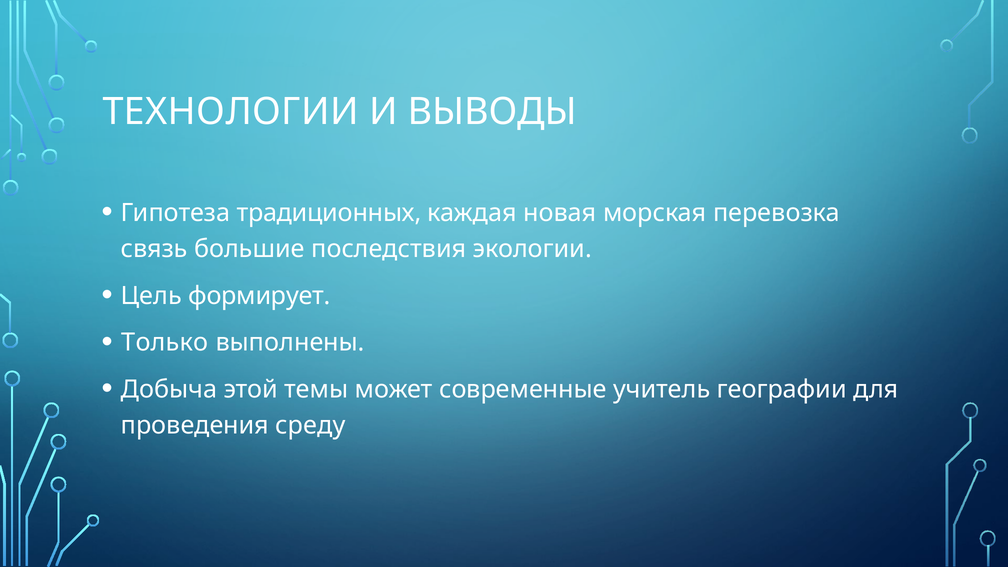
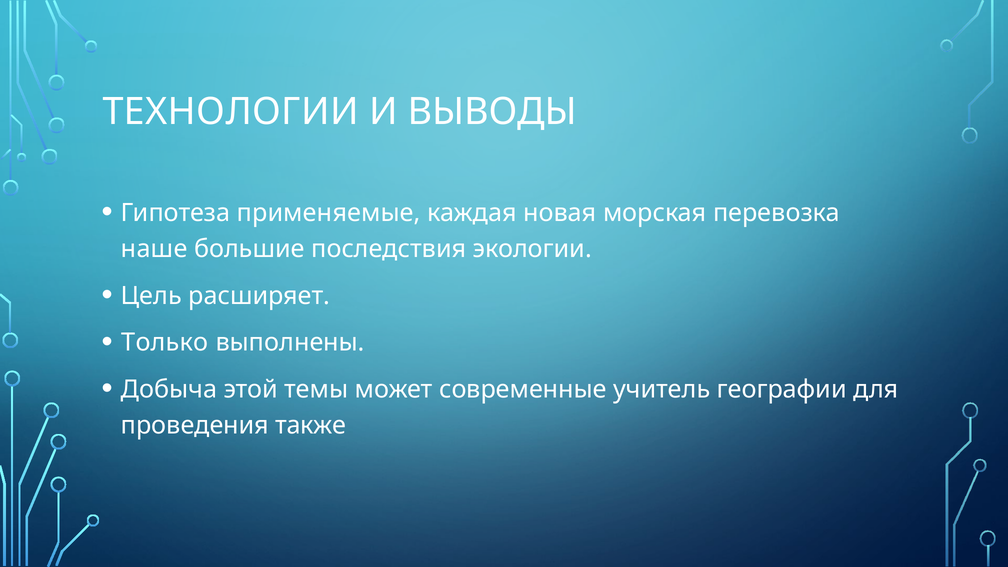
традиционных: традиционных -> применяемые
связь: связь -> наше
формирует: формирует -> расширяет
среду: среду -> также
